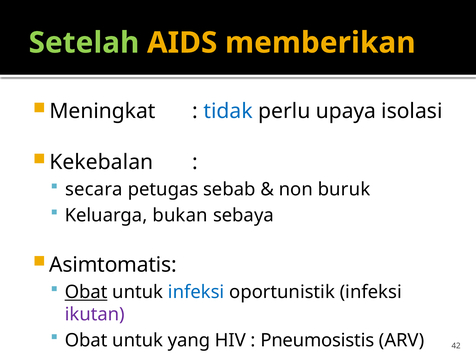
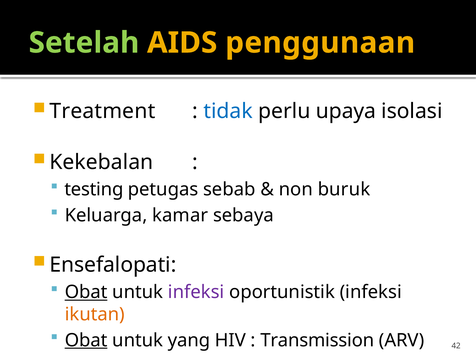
memberikan: memberikan -> penggunaan
Meningkat: Meningkat -> Treatment
secara: secara -> testing
bukan: bukan -> kamar
Asimtomatis: Asimtomatis -> Ensefalopati
infeksi at (196, 292) colour: blue -> purple
ikutan colour: purple -> orange
Obat at (86, 340) underline: none -> present
Pneumosistis: Pneumosistis -> Transmission
